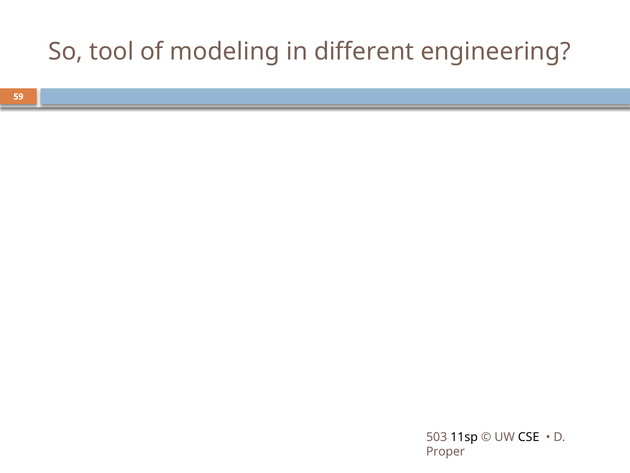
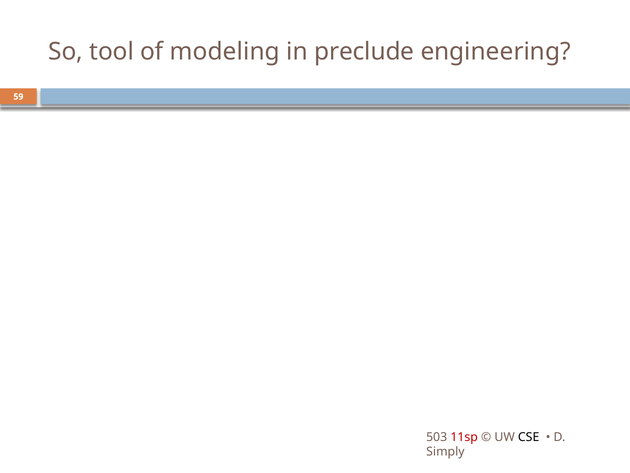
different: different -> preclude
11sp colour: black -> red
Proper: Proper -> Simply
